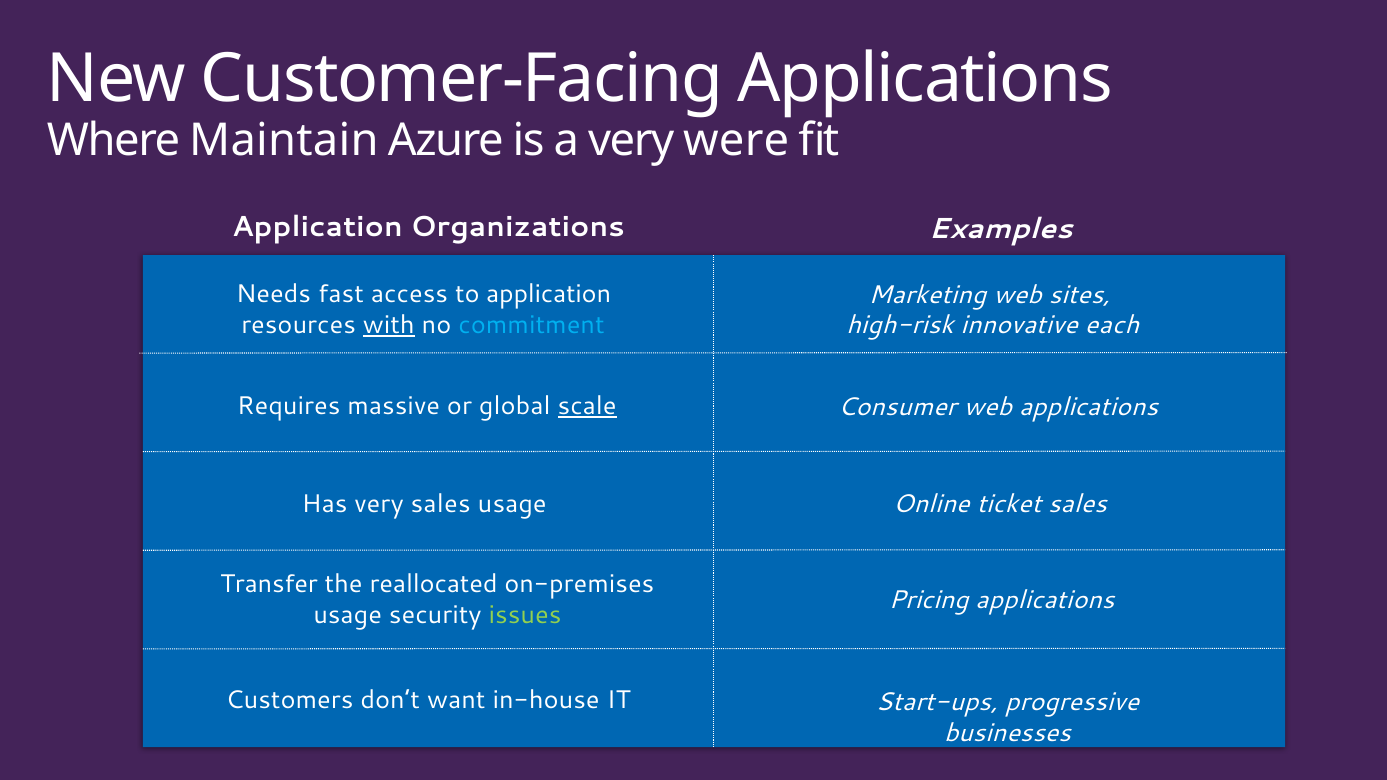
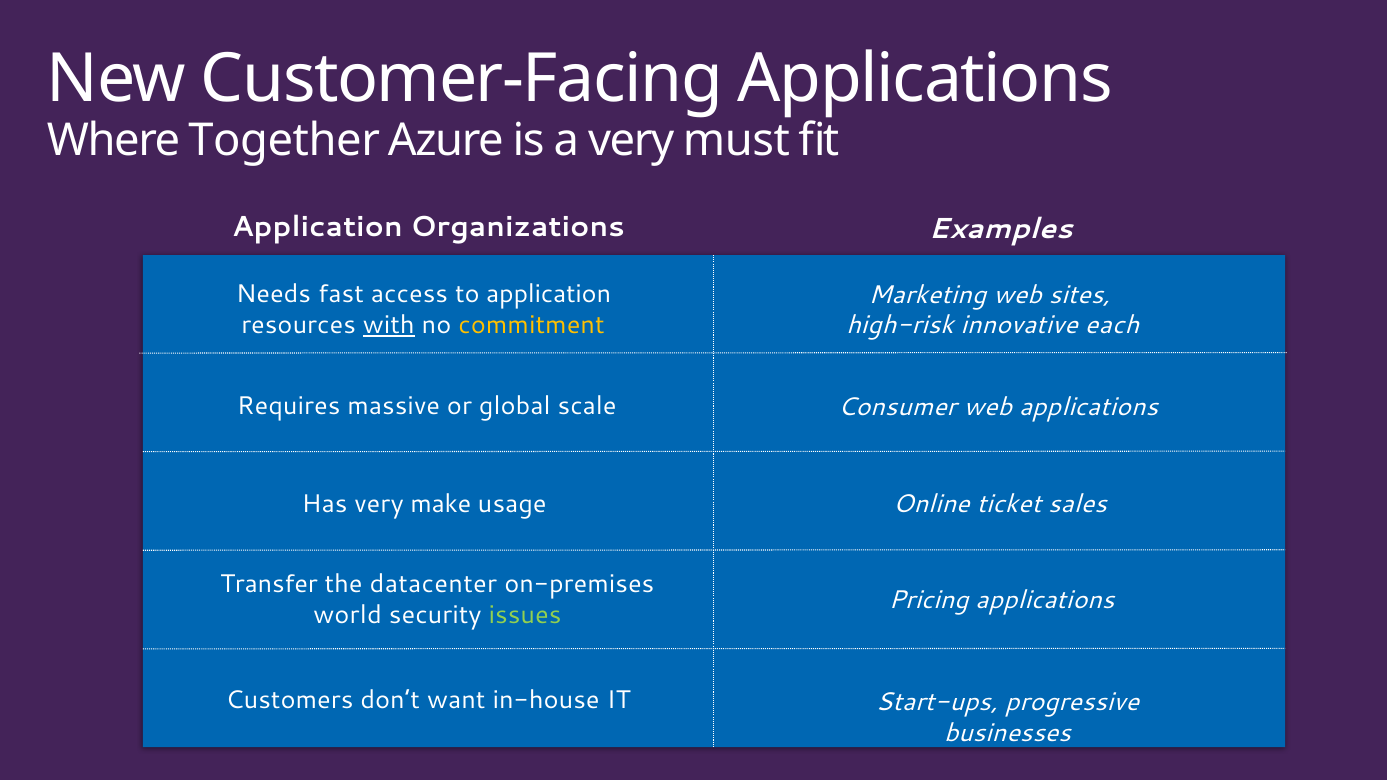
Maintain: Maintain -> Together
were: were -> must
commitment colour: light blue -> yellow
scale underline: present -> none
very sales: sales -> make
reallocated: reallocated -> datacenter
usage at (348, 615): usage -> world
